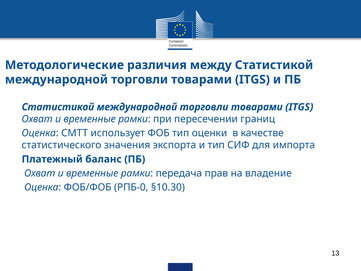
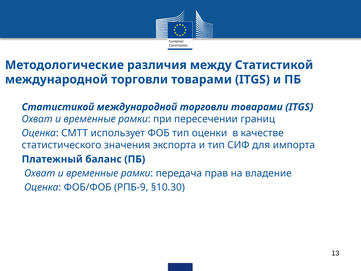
РПБ-0: РПБ-0 -> РПБ-9
